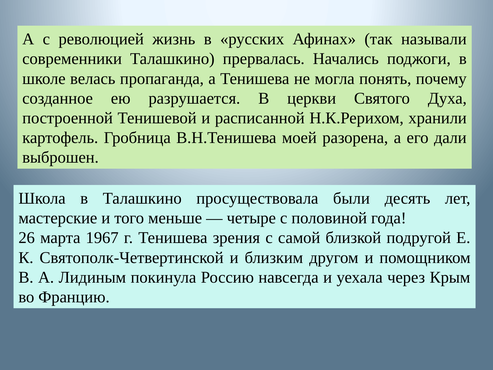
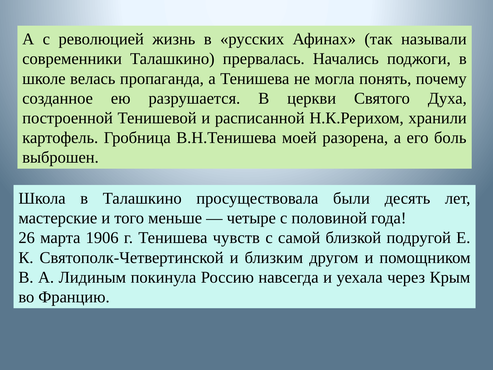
дали: дали -> боль
1967: 1967 -> 1906
зрения: зрения -> чувств
